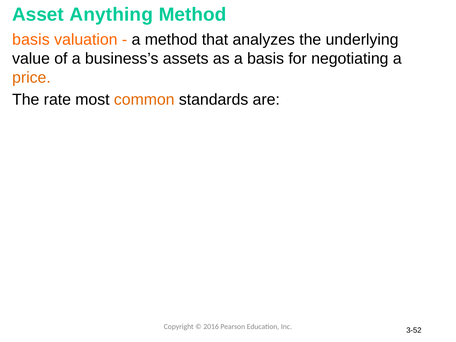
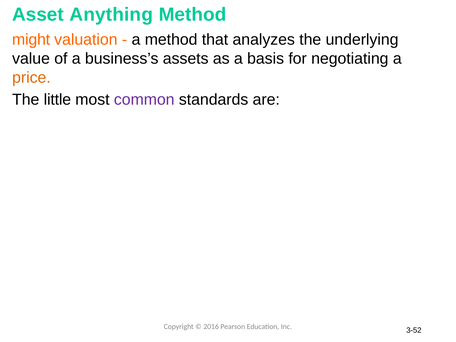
basis at (31, 39): basis -> might
rate: rate -> little
common colour: orange -> purple
